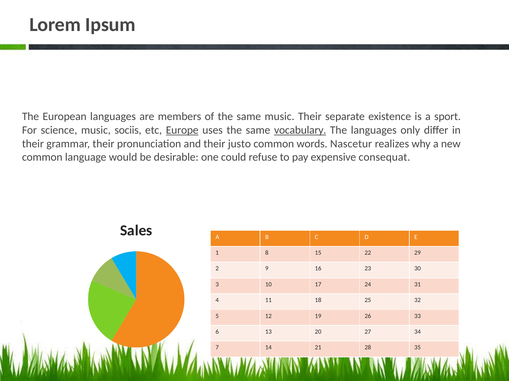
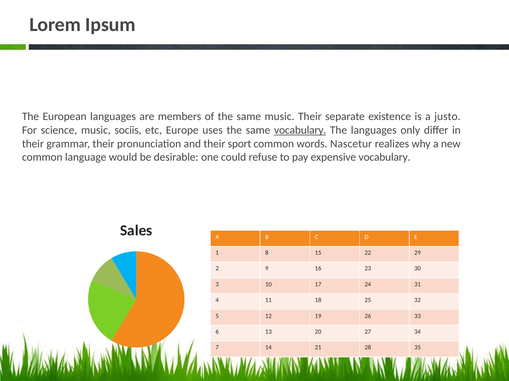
sport: sport -> justo
Europe underline: present -> none
justo: justo -> sport
expensive consequat: consequat -> vocabulary
